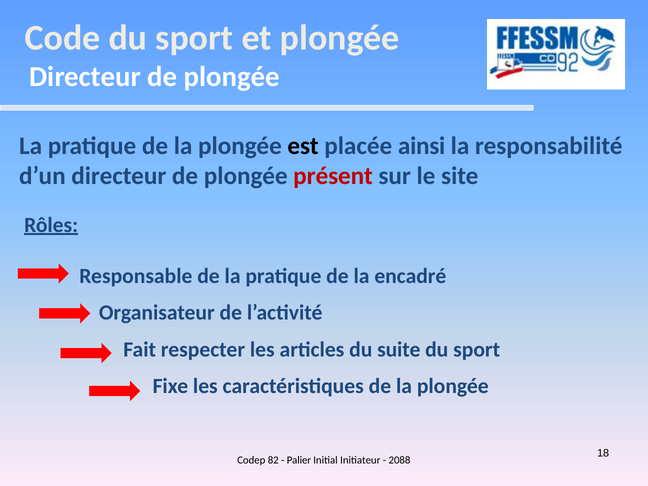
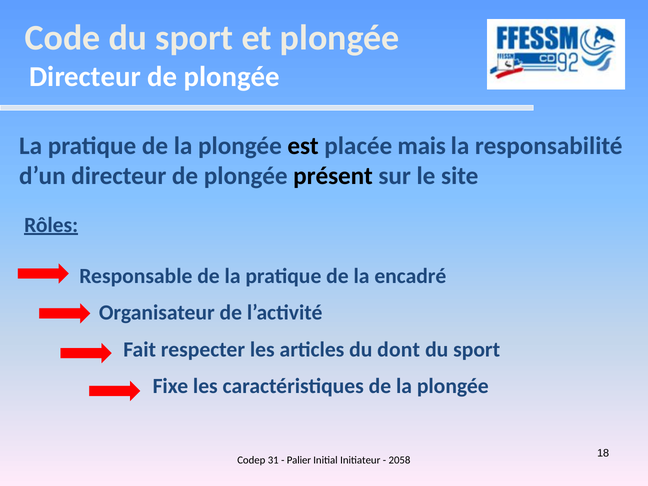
ainsi: ainsi -> mais
présent colour: red -> black
suite: suite -> dont
82: 82 -> 31
2088: 2088 -> 2058
